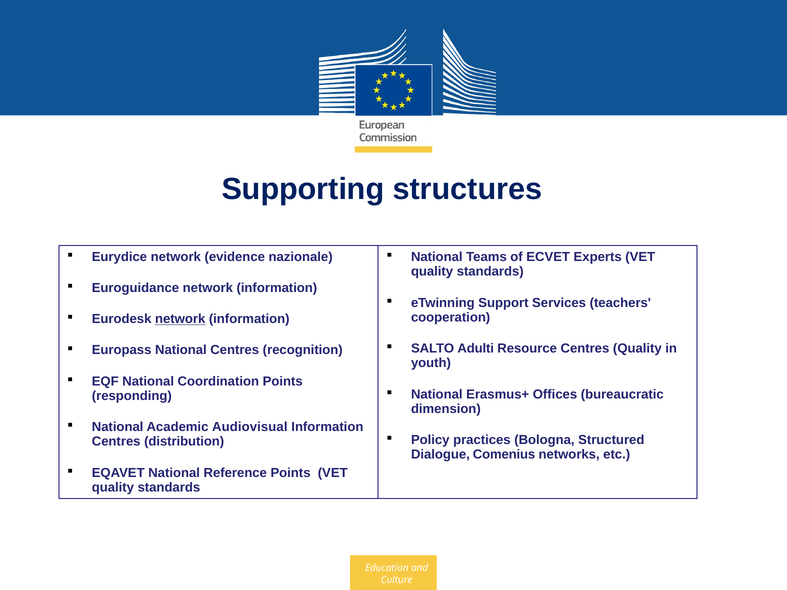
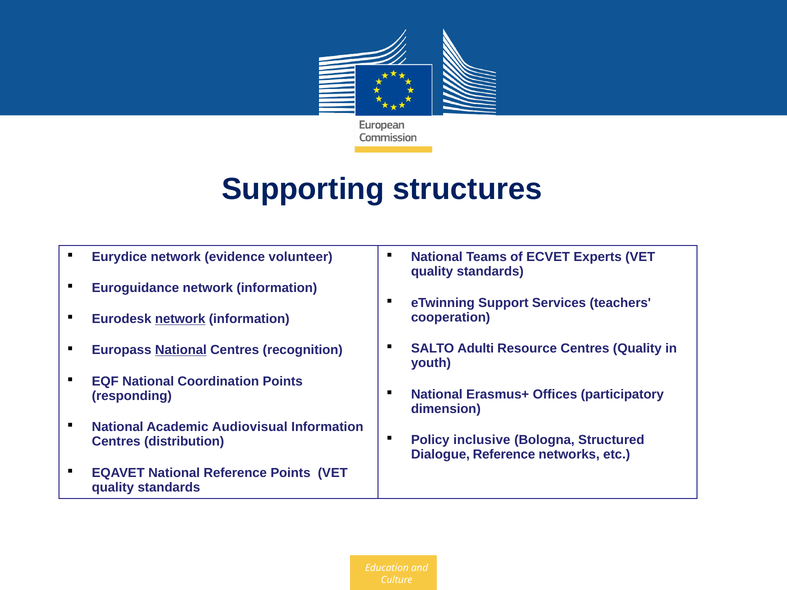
nazionale: nazionale -> volunteer
National at (181, 350) underline: none -> present
bureaucratic: bureaucratic -> participatory
practices: practices -> inclusive
Dialogue Comenius: Comenius -> Reference
